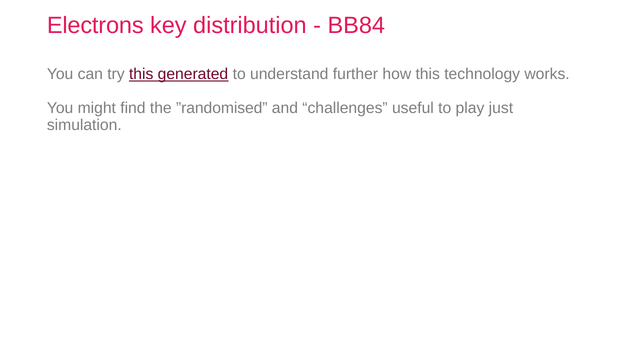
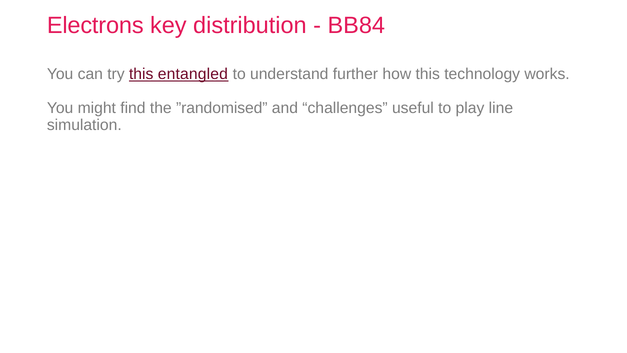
generated: generated -> entangled
just: just -> line
